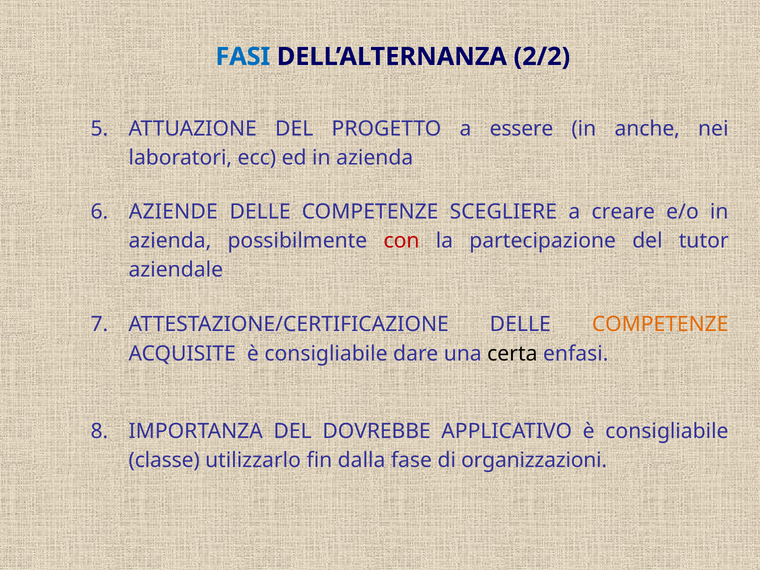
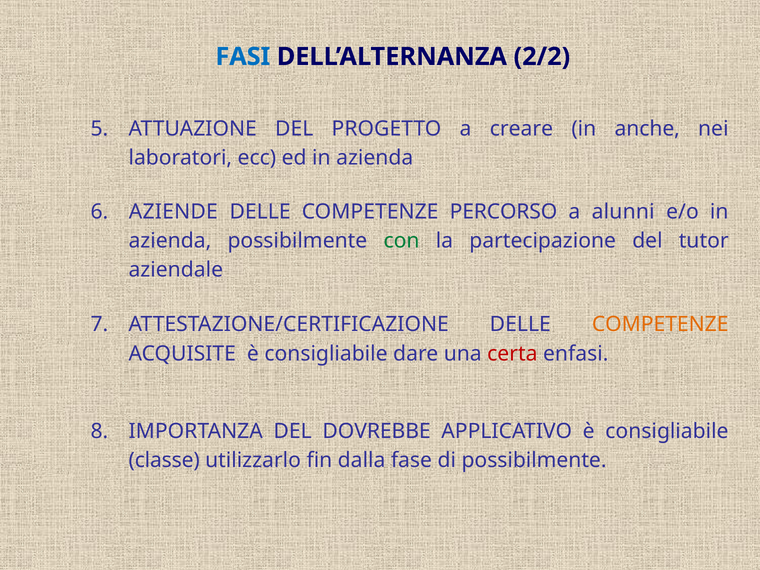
essere: essere -> creare
SCEGLIERE: SCEGLIERE -> PERCORSO
creare: creare -> alunni
con colour: red -> green
certa colour: black -> red
di organizzazioni: organizzazioni -> possibilmente
